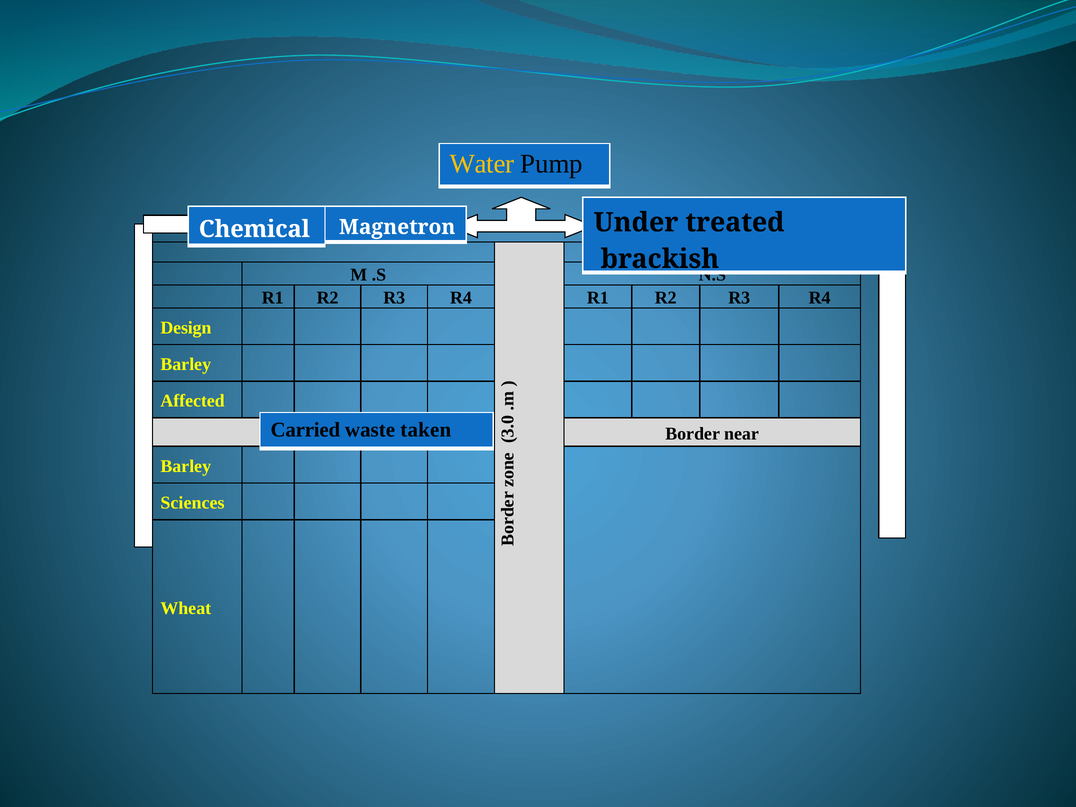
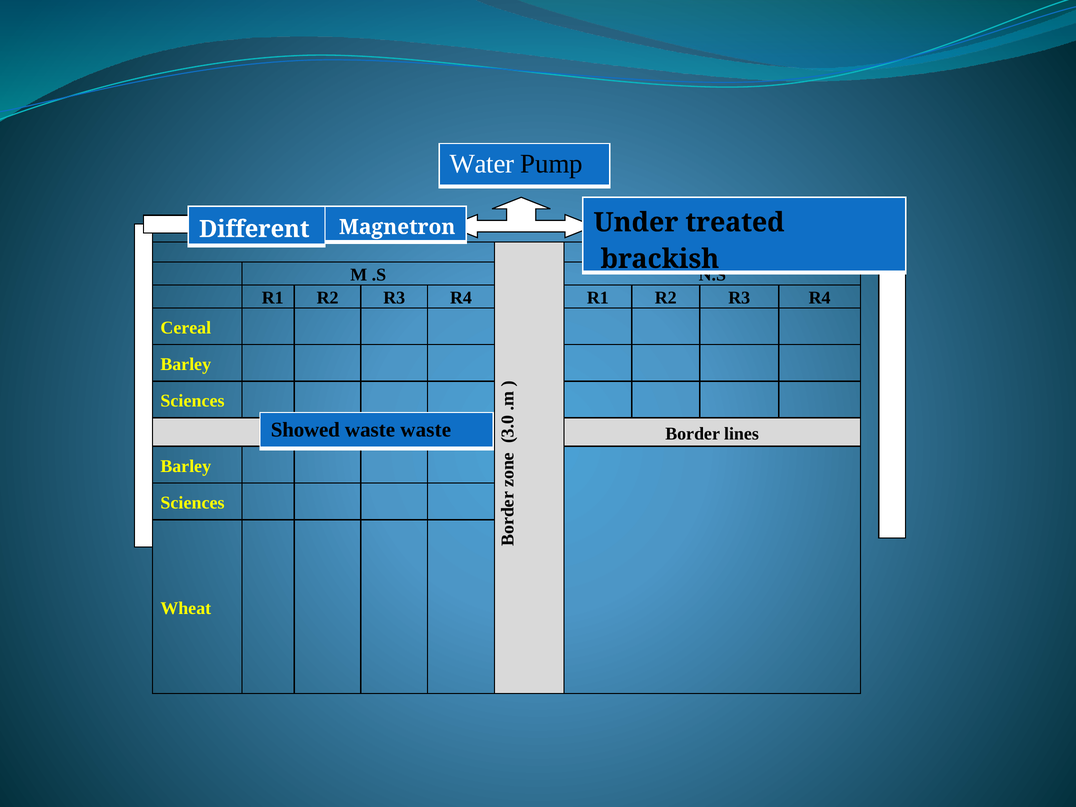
Water colour: yellow -> white
Chemical: Chemical -> Different
Design: Design -> Cereal
Affected at (193, 401): Affected -> Sciences
Carried: Carried -> Showed
waste taken: taken -> waste
near: near -> lines
